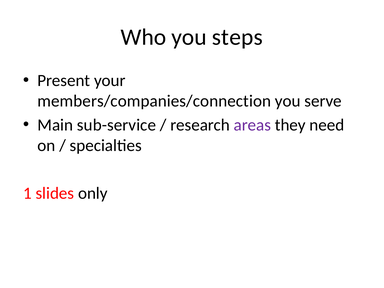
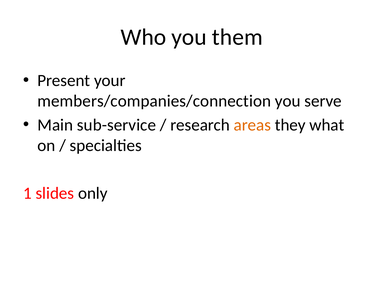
steps: steps -> them
areas colour: purple -> orange
need: need -> what
